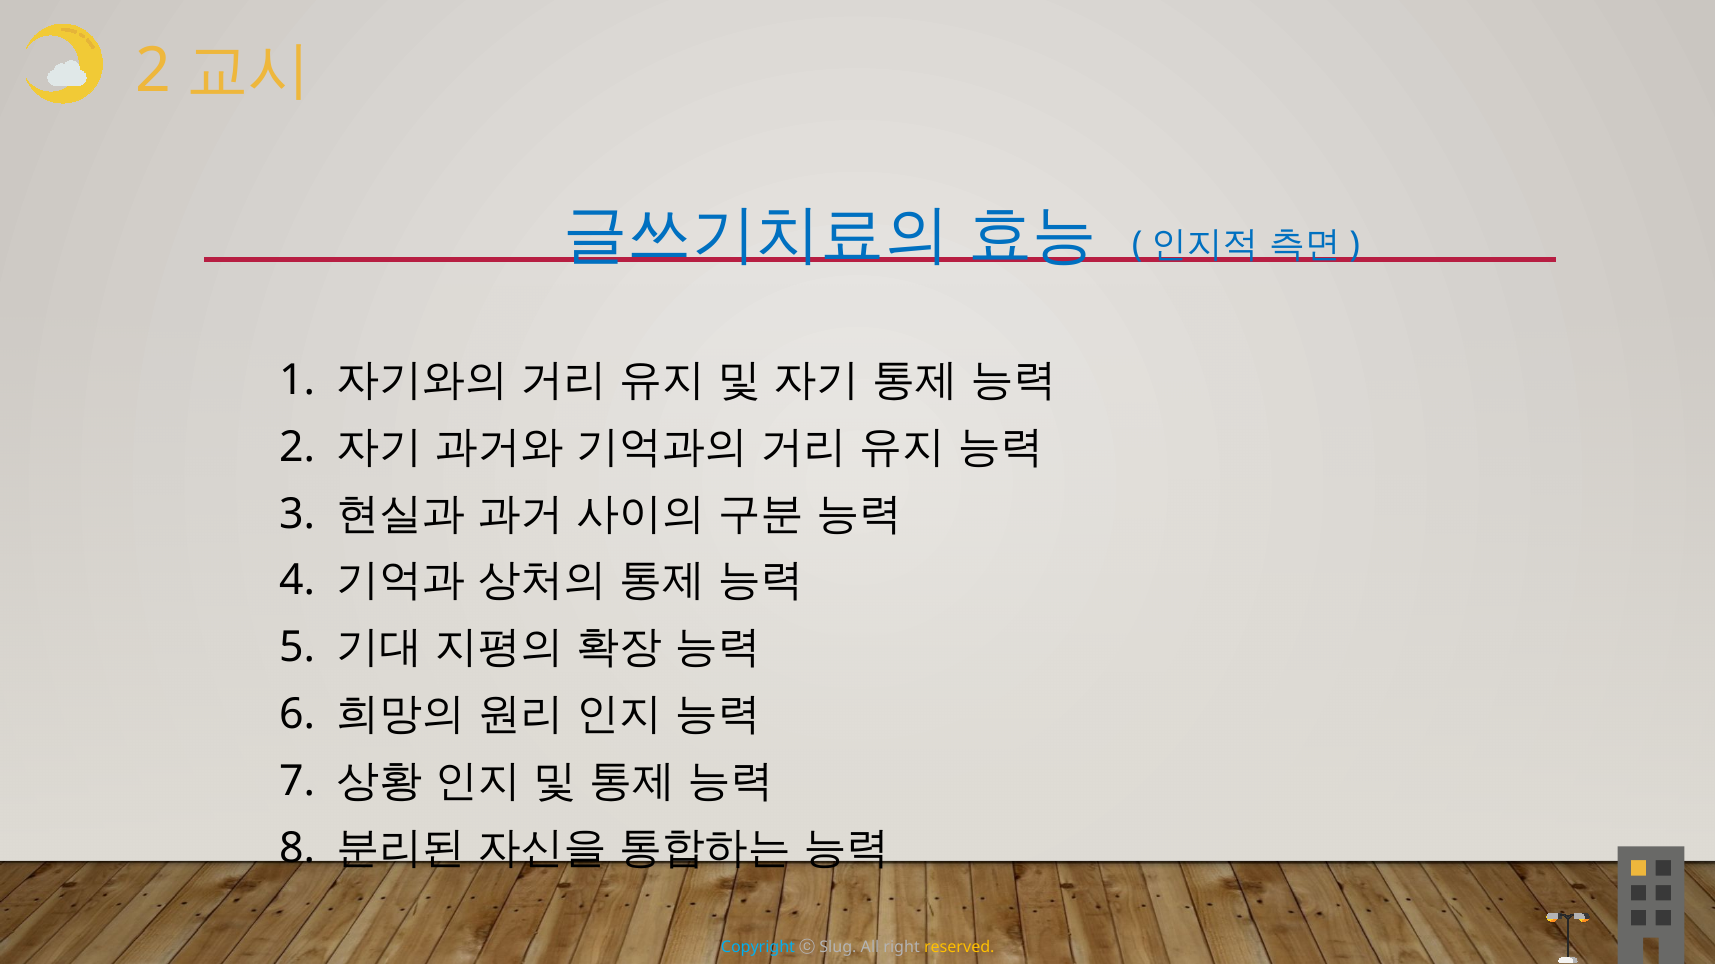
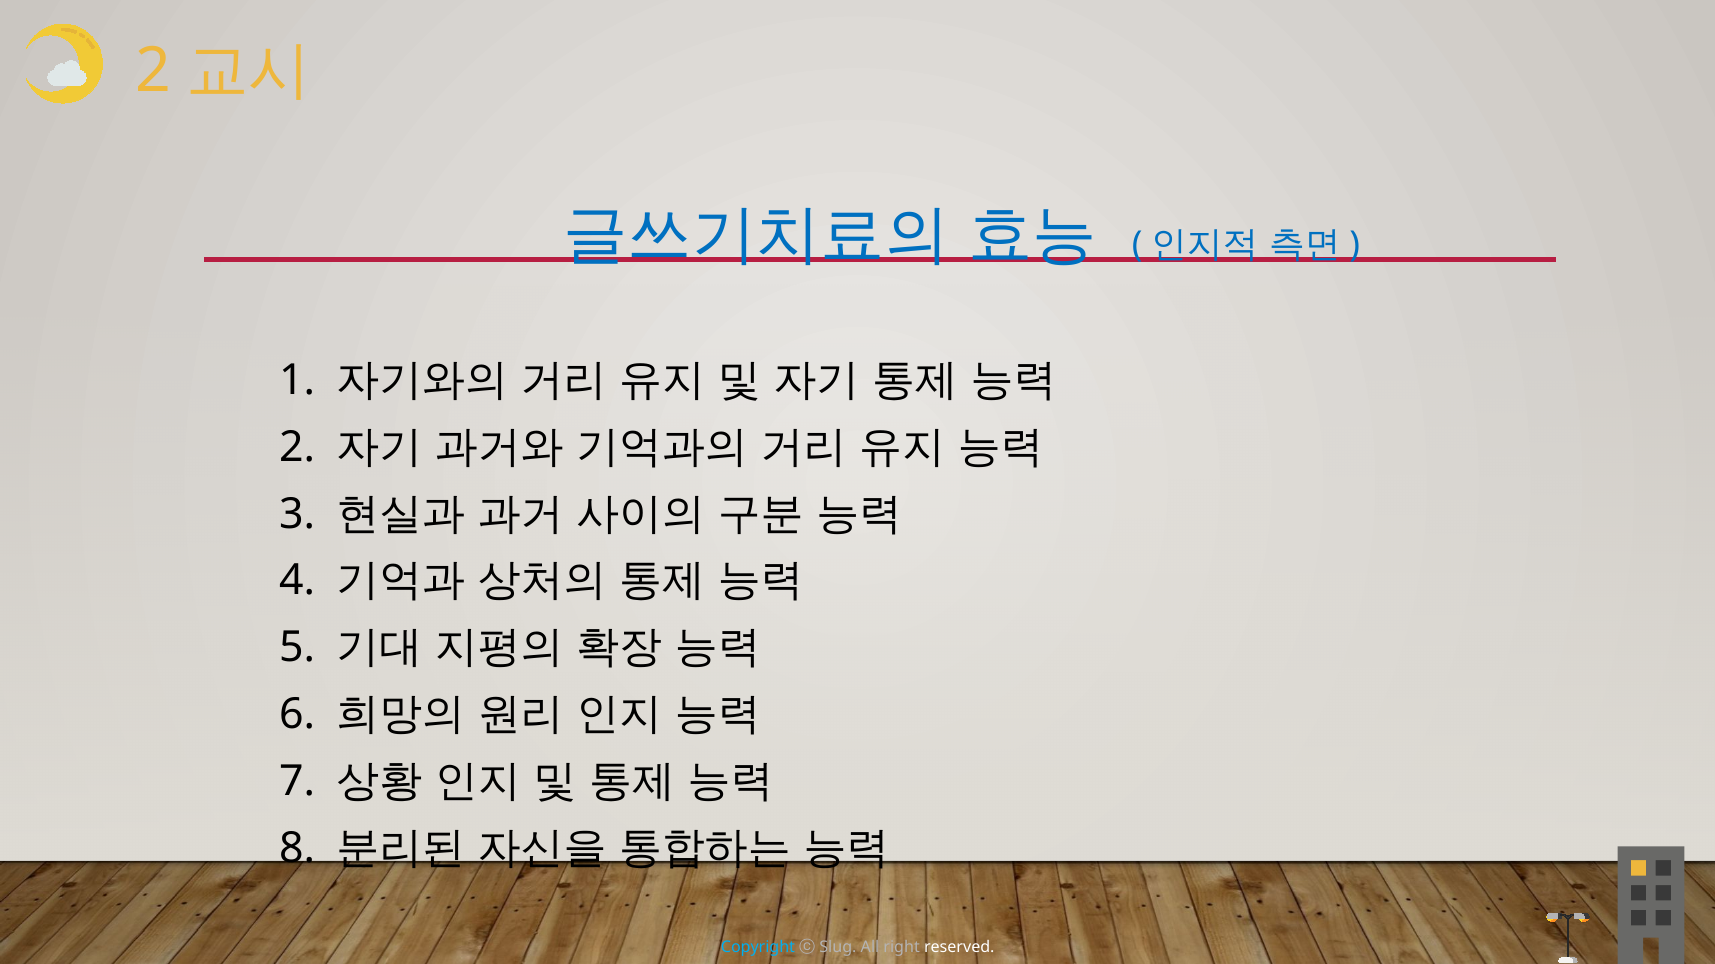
reserved colour: yellow -> white
